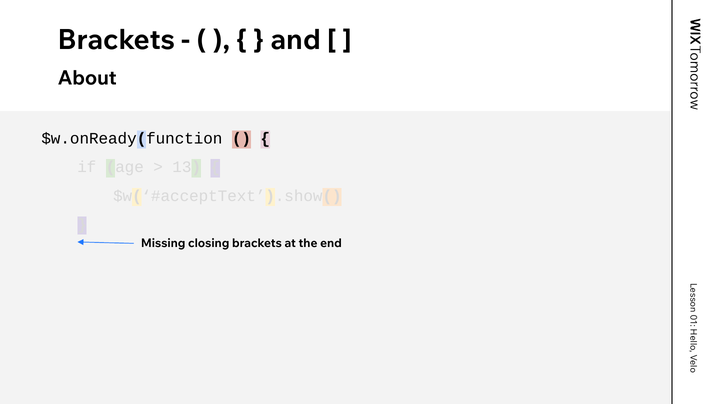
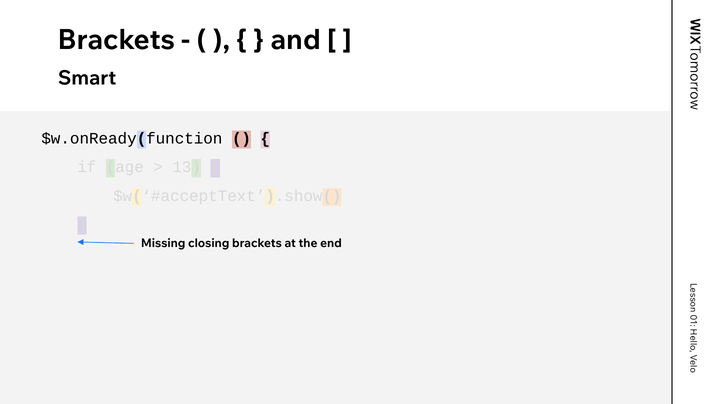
About: About -> Smart
